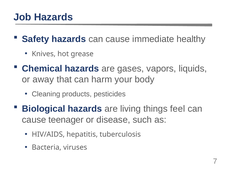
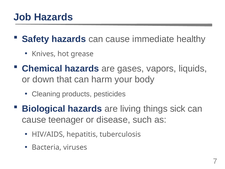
away: away -> down
feel: feel -> sick
